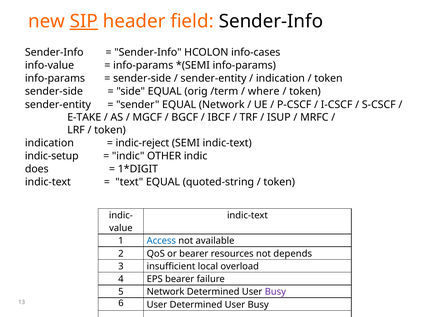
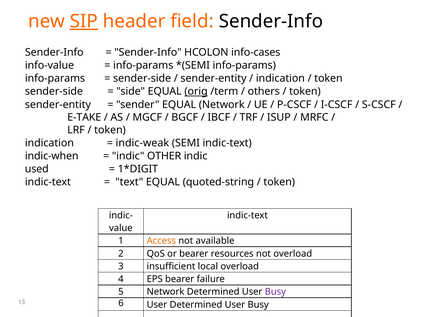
orig underline: none -> present
where: where -> others
indic-reject: indic-reject -> indic-weak
indic-setup: indic-setup -> indic-when
does: does -> used
Access colour: blue -> orange
not depends: depends -> overload
